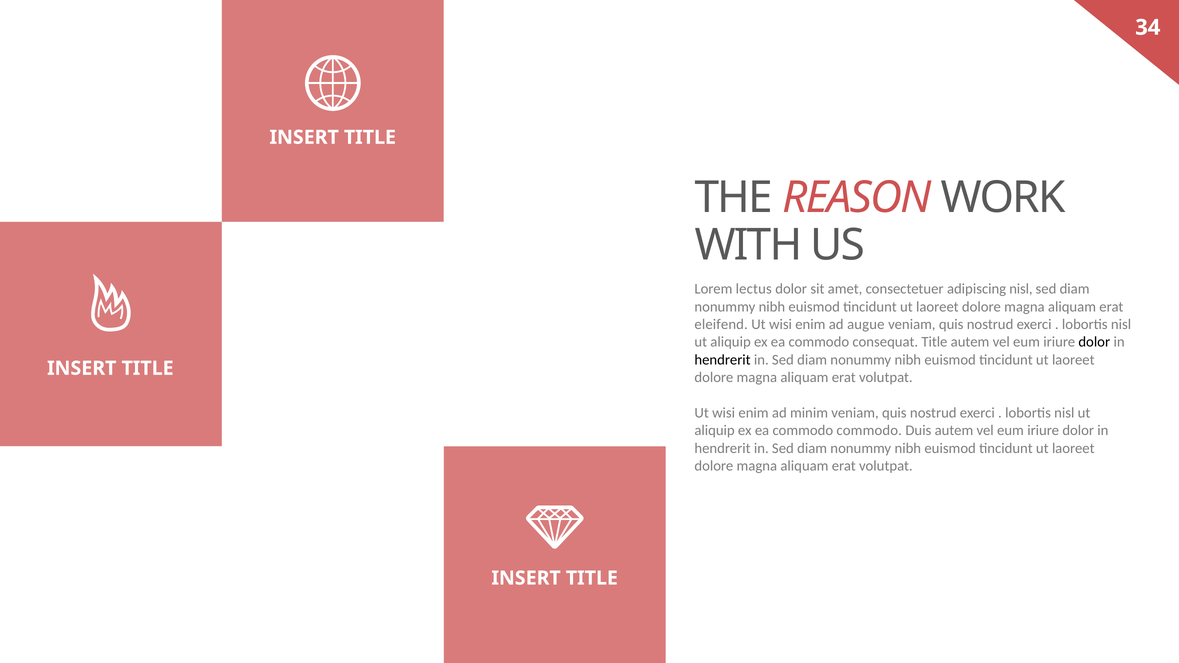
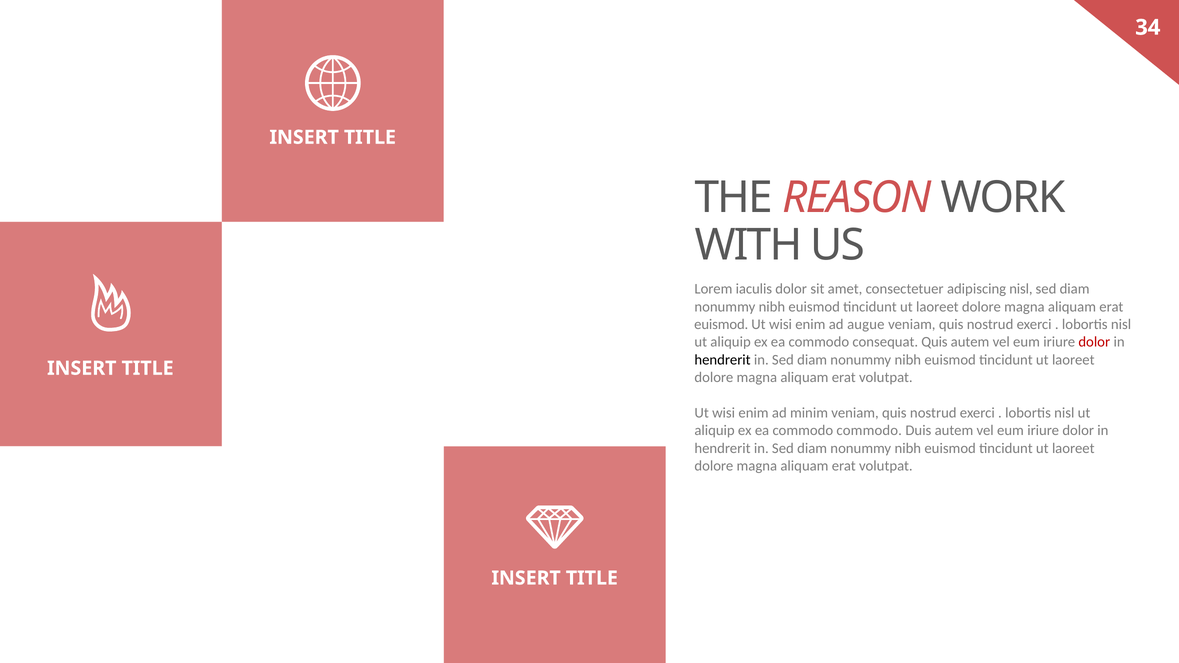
lectus: lectus -> iaculis
eleifend at (721, 325): eleifend -> euismod
consequat Title: Title -> Quis
dolor at (1094, 342) colour: black -> red
